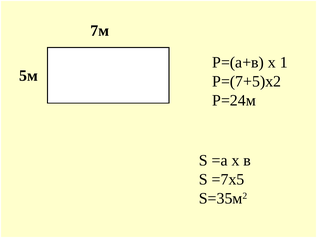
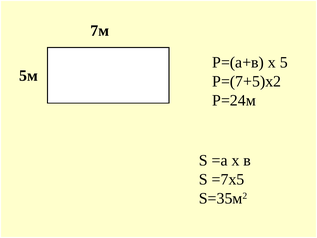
1: 1 -> 5
